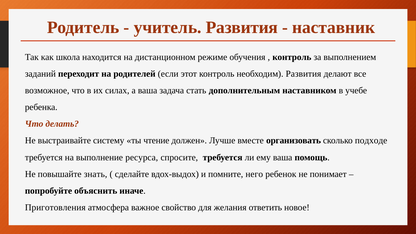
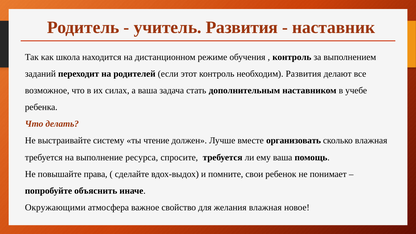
сколько подходе: подходе -> влажная
знать: знать -> права
него: него -> свои
Приготовления: Приготовления -> Окружающими
желания ответить: ответить -> влажная
